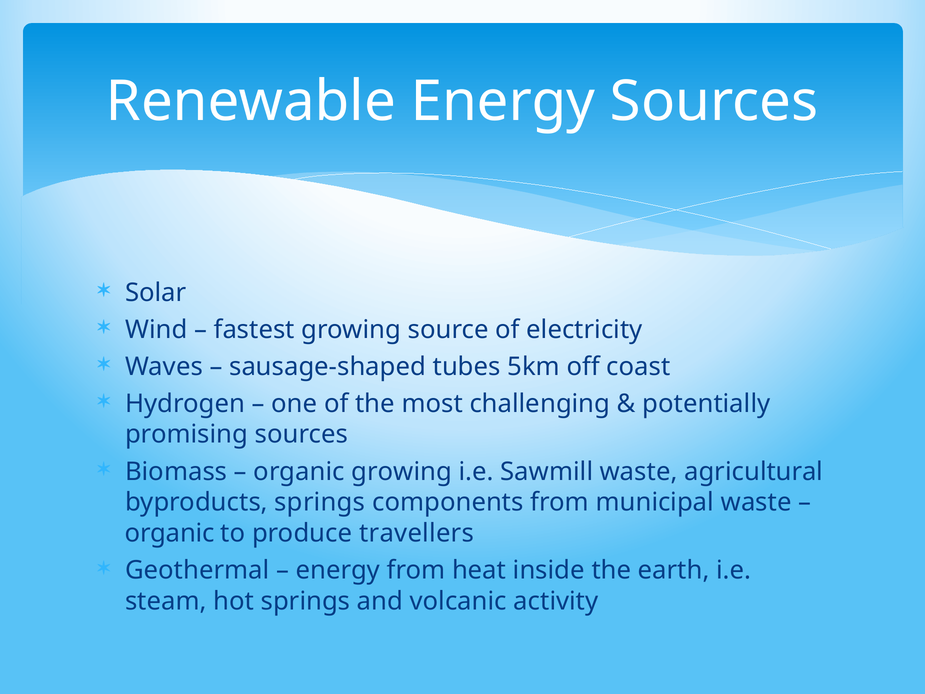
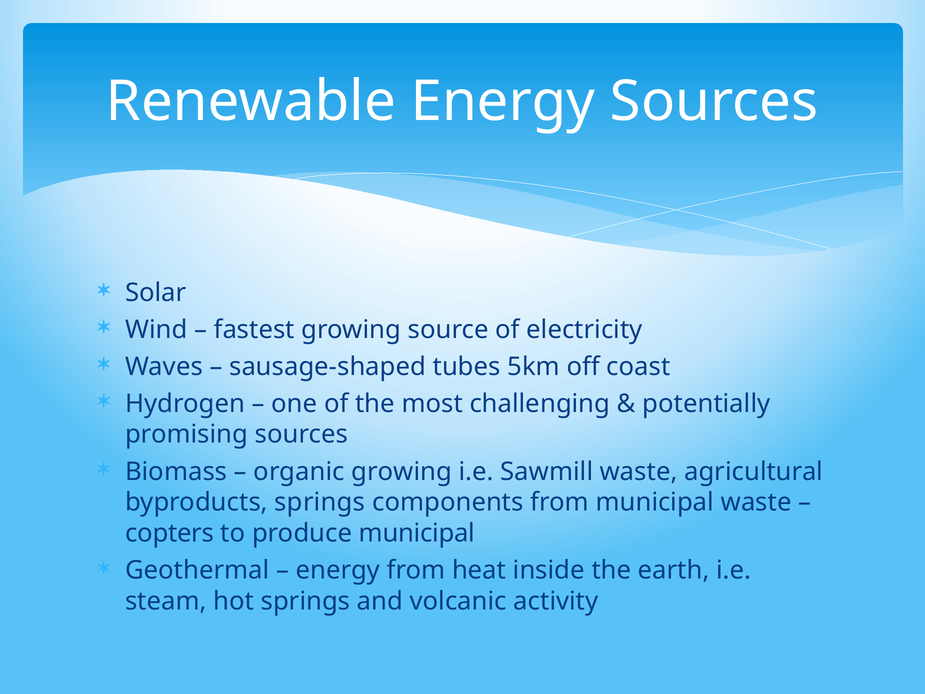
organic at (170, 533): organic -> copters
produce travellers: travellers -> municipal
